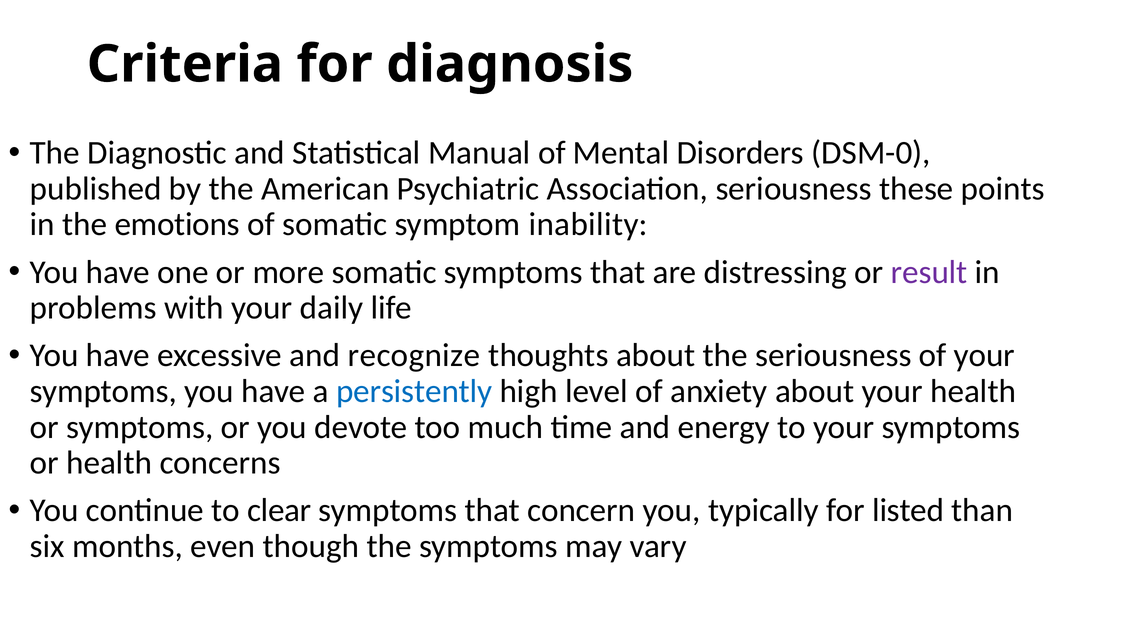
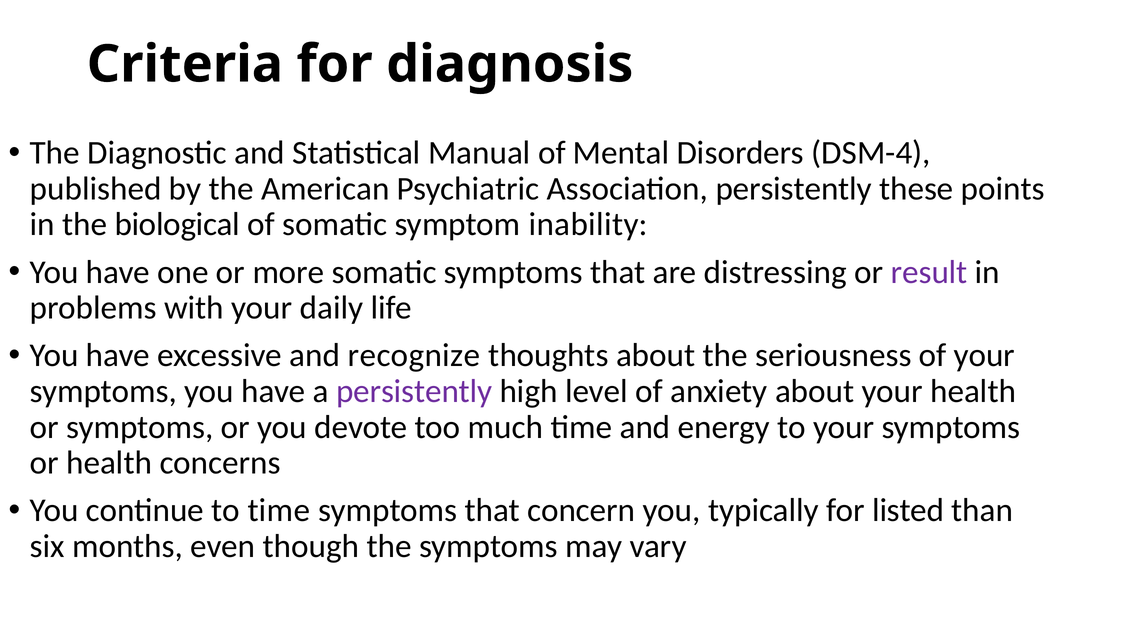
DSM-0: DSM-0 -> DSM-4
Association seriousness: seriousness -> persistently
emotions: emotions -> biological
persistently at (414, 391) colour: blue -> purple
to clear: clear -> time
